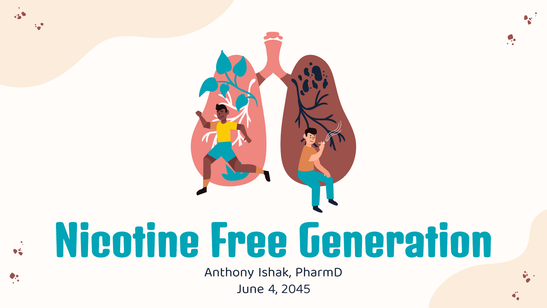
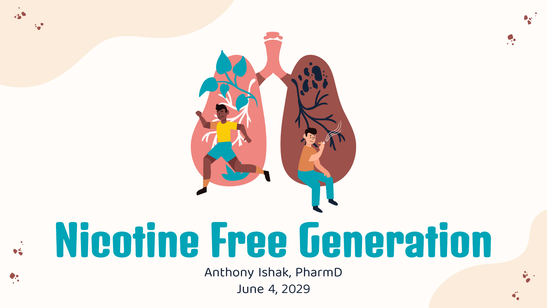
2045: 2045 -> 2029
